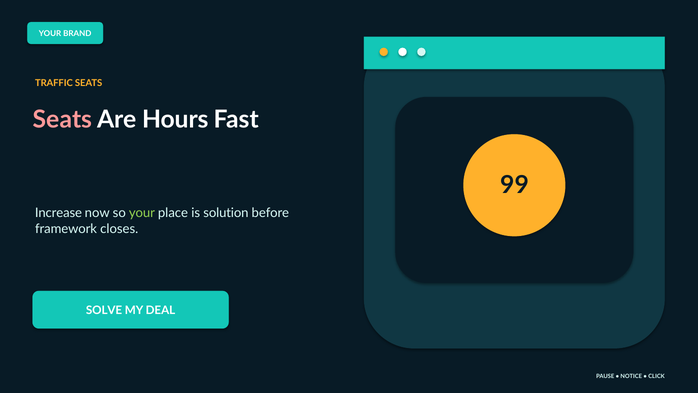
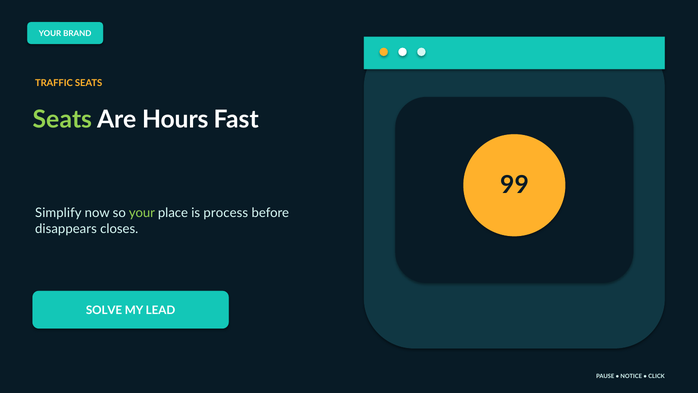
Seats at (63, 120) colour: pink -> light green
Increase: Increase -> Simplify
solution: solution -> process
framework: framework -> disappears
DEAL: DEAL -> LEAD
